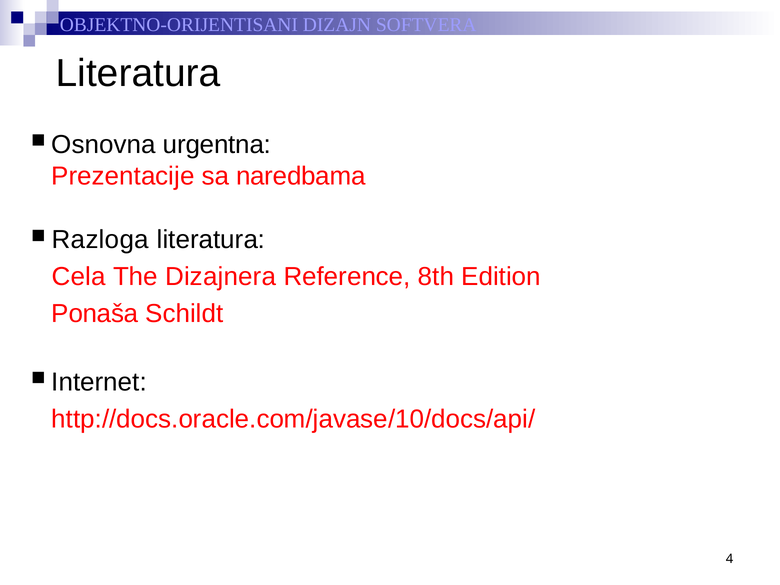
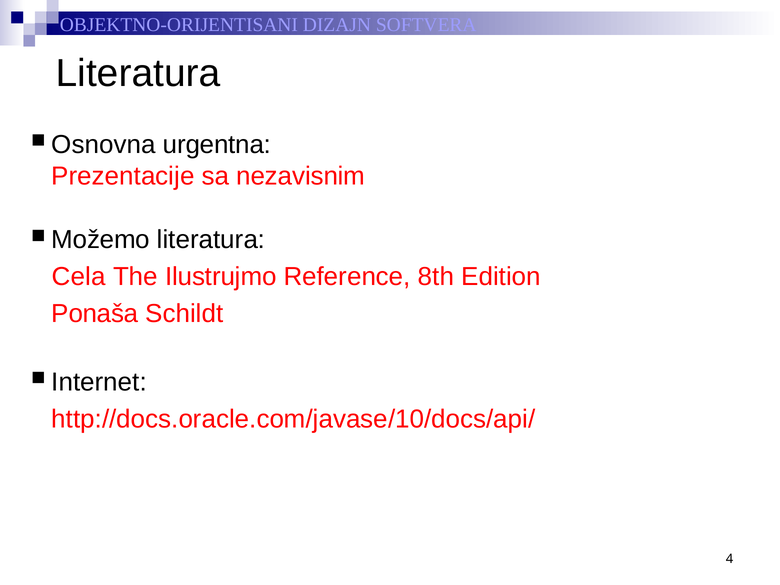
naredbama: naredbama -> nezavisnim
Razloga: Razloga -> Možemo
Dizajnera: Dizajnera -> Ilustrujmo
